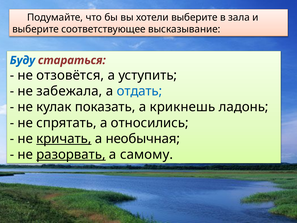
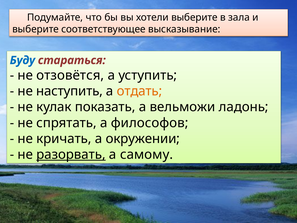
забежала: забежала -> наступить
отдать colour: blue -> orange
крикнешь: крикнешь -> вельможи
относились: относились -> философов
кричать underline: present -> none
необычная: необычная -> окружении
